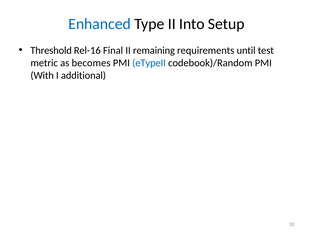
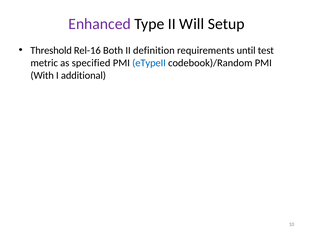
Enhanced colour: blue -> purple
Into: Into -> Will
Final: Final -> Both
remaining: remaining -> definition
becomes: becomes -> specified
